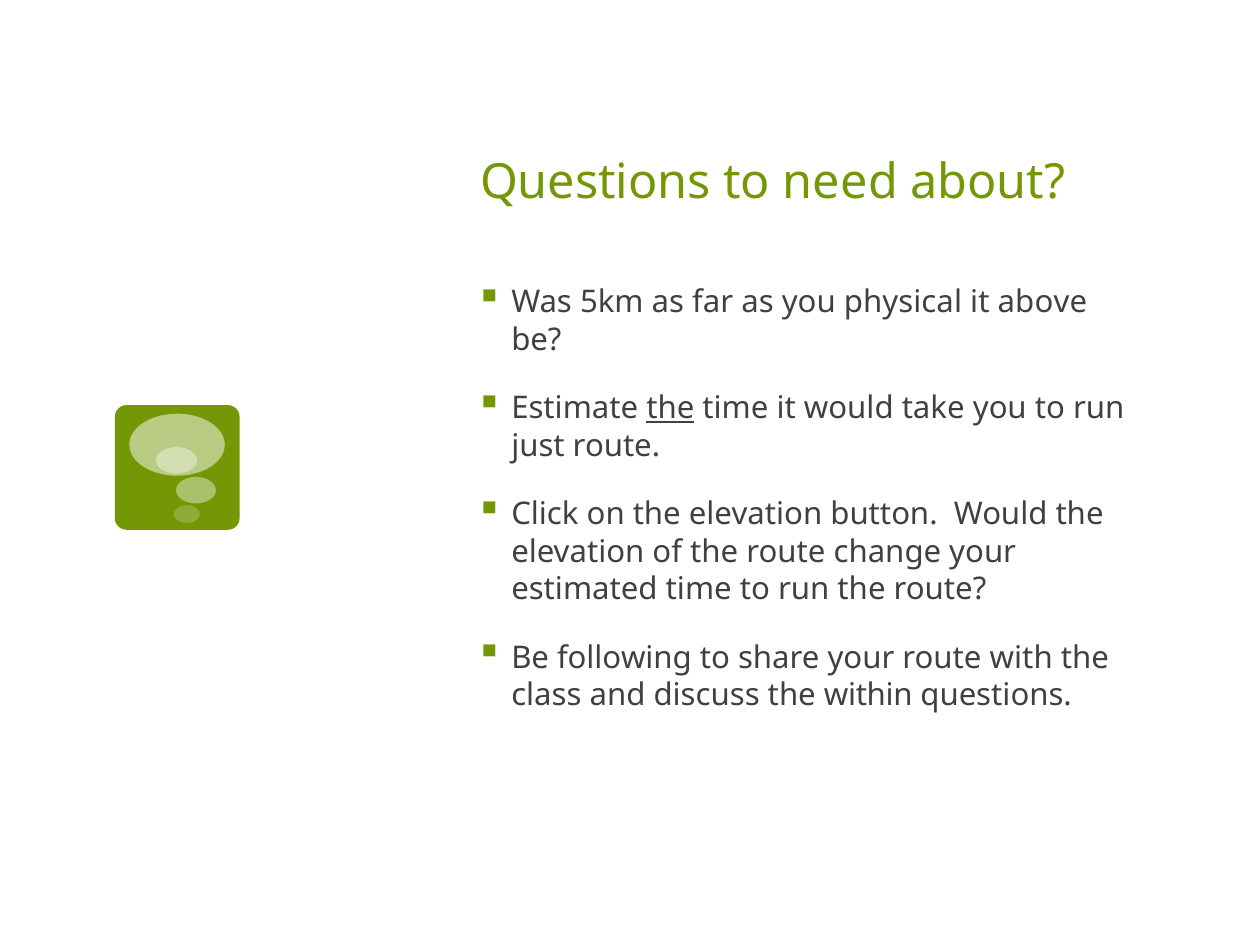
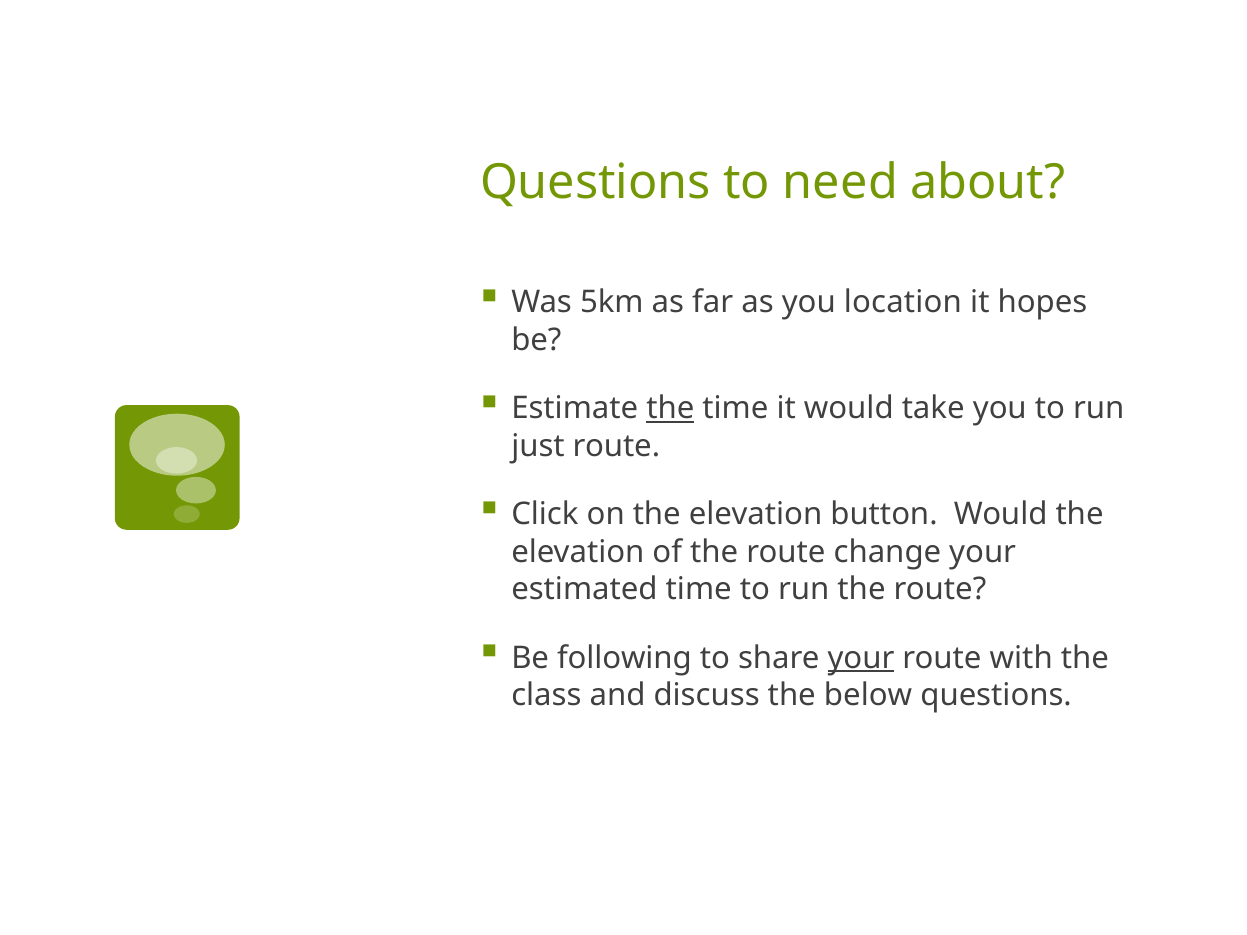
physical: physical -> location
above: above -> hopes
your at (861, 658) underline: none -> present
within: within -> below
